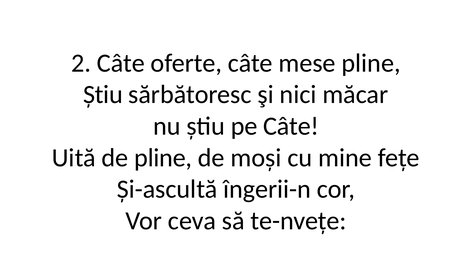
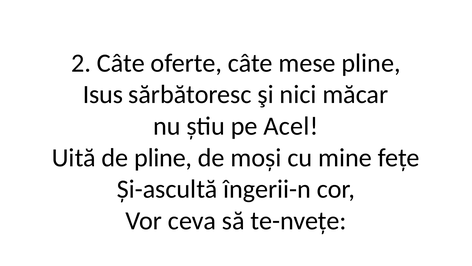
Știu at (103, 94): Știu -> Isus
pe Câte: Câte -> Acel
